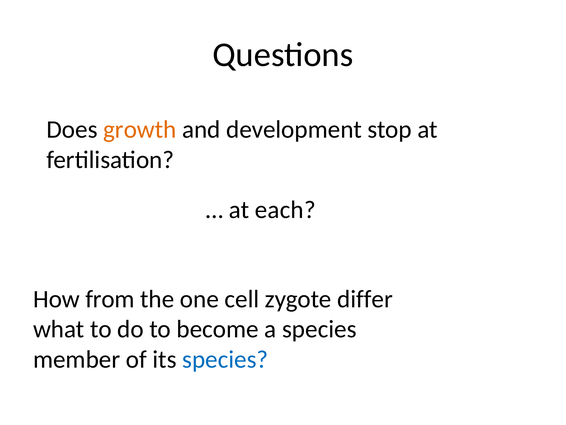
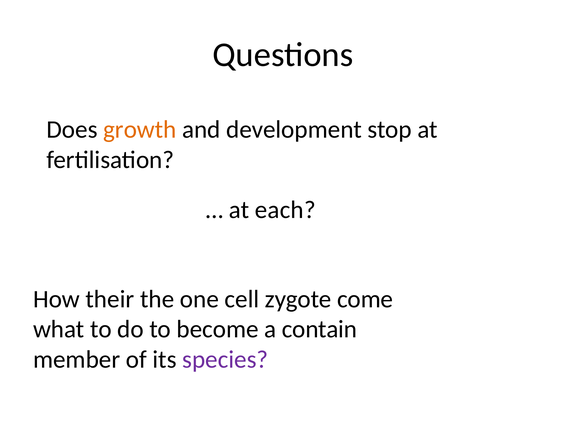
from: from -> their
differ: differ -> come
a species: species -> contain
species at (225, 359) colour: blue -> purple
